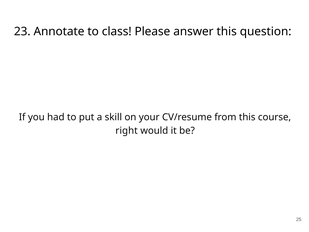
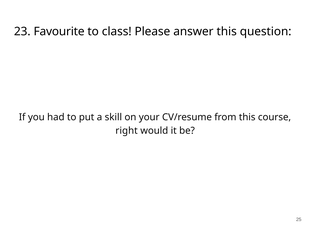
Annotate: Annotate -> Favourite
